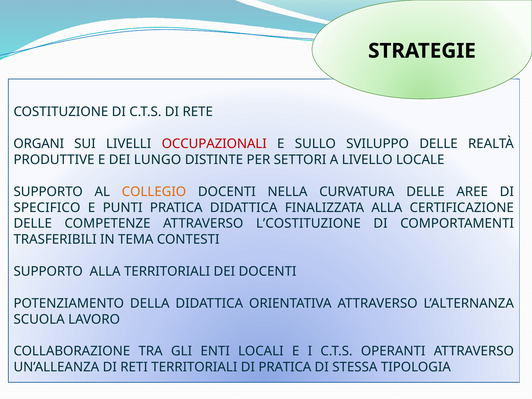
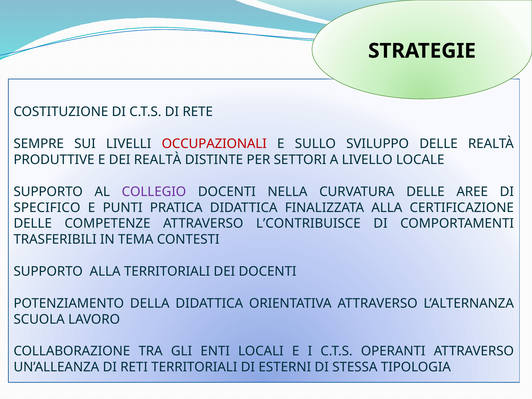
ORGANI: ORGANI -> SEMPRE
DEI LUNGO: LUNGO -> REALTÀ
COLLEGIO colour: orange -> purple
L’COSTITUZIONE: L’COSTITUZIONE -> L’CONTRIBUISCE
DI PRATICA: PRATICA -> ESTERNI
